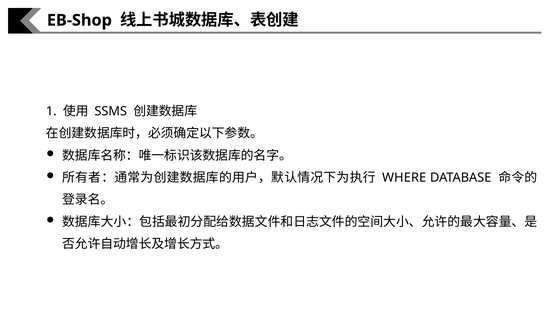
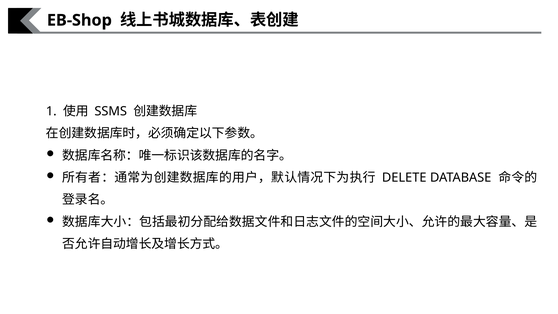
WHERE: WHERE -> DELETE
